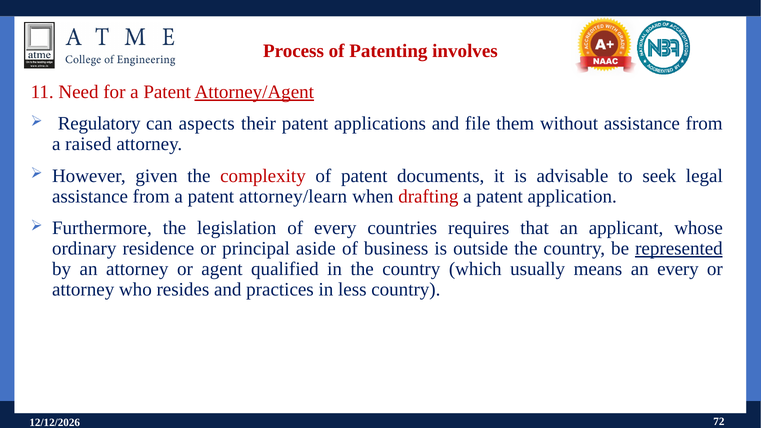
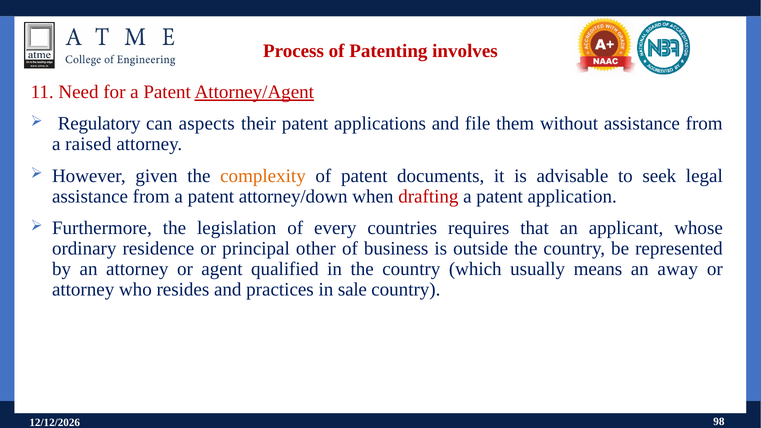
complexity colour: red -> orange
attorney/learn: attorney/learn -> attorney/down
aside: aside -> other
represented underline: present -> none
an every: every -> away
less: less -> sale
72: 72 -> 98
